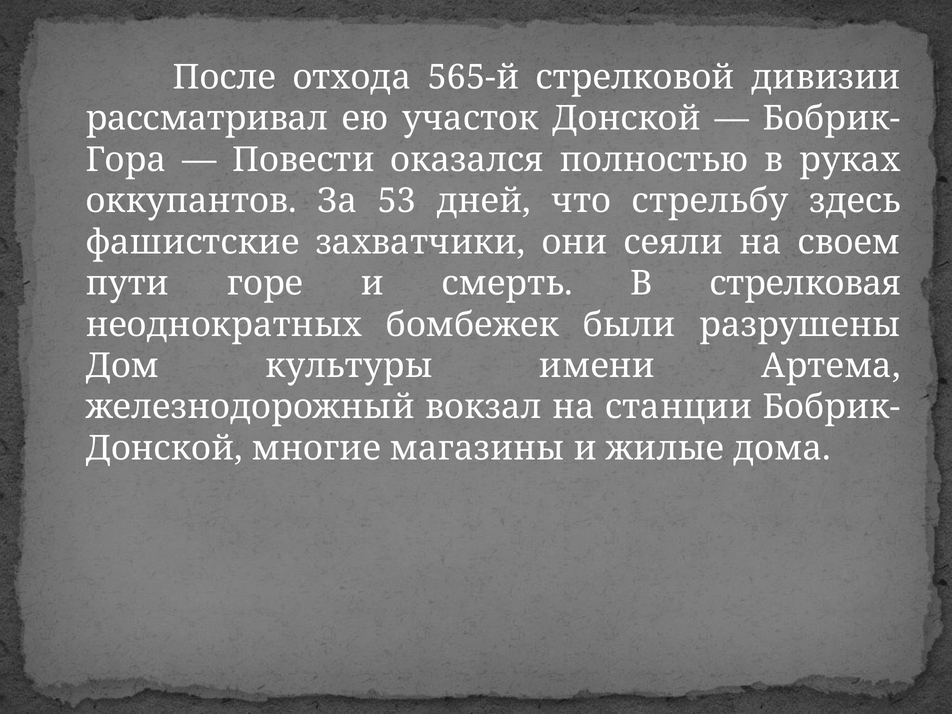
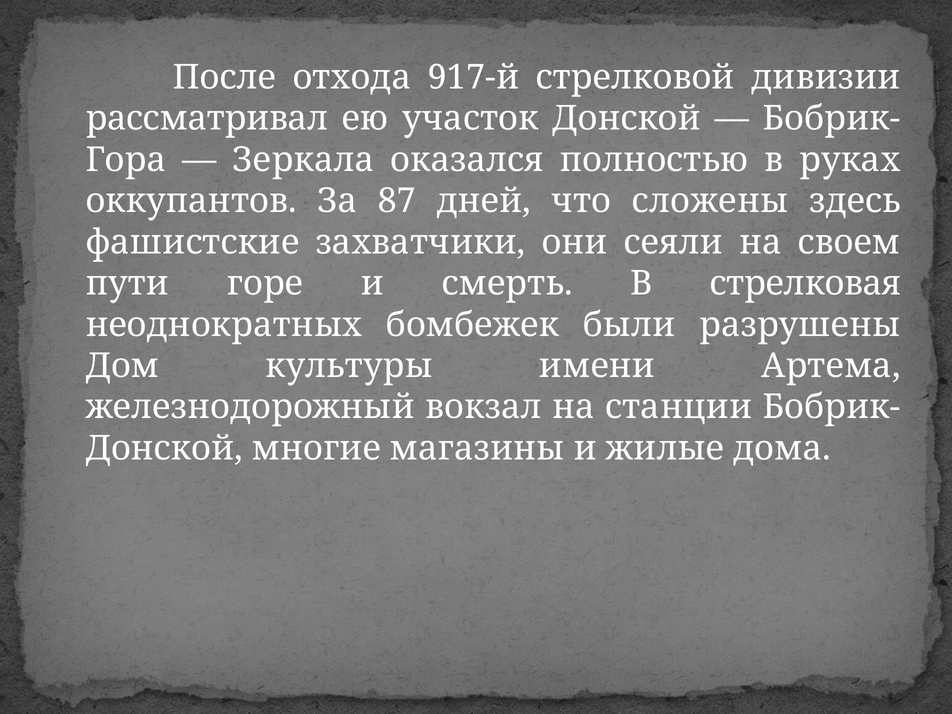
565-й: 565-й -> 917-й
Повести: Повести -> Зеркала
53: 53 -> 87
стрельбу: стрельбу -> сложены
